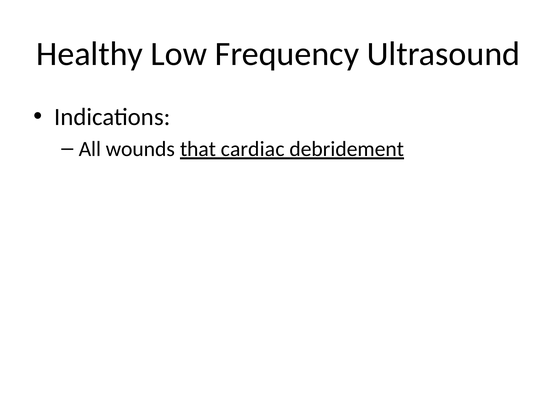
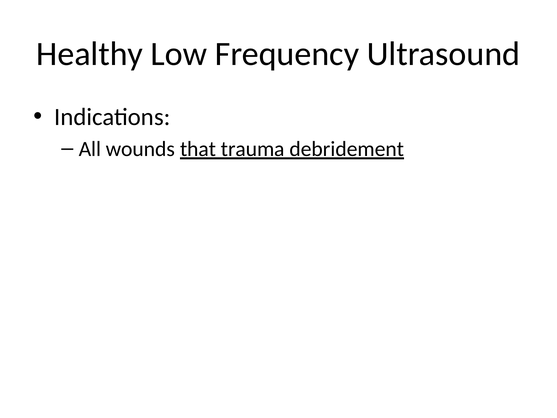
cardiac: cardiac -> trauma
